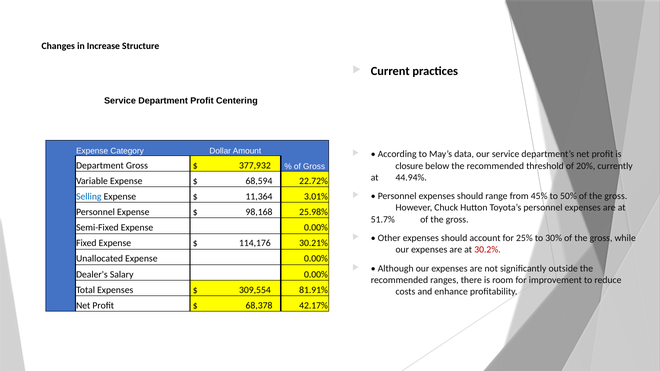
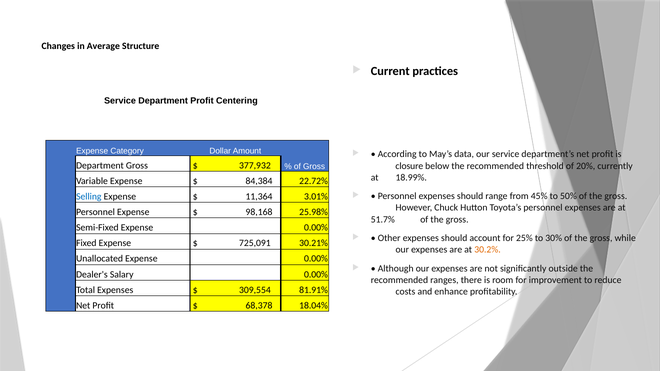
Increase: Increase -> Average
44.94%: 44.94% -> 18.99%
68,594: 68,594 -> 84,384
114,176: 114,176 -> 725,091
30.2% colour: red -> orange
42.17%: 42.17% -> 18.04%
